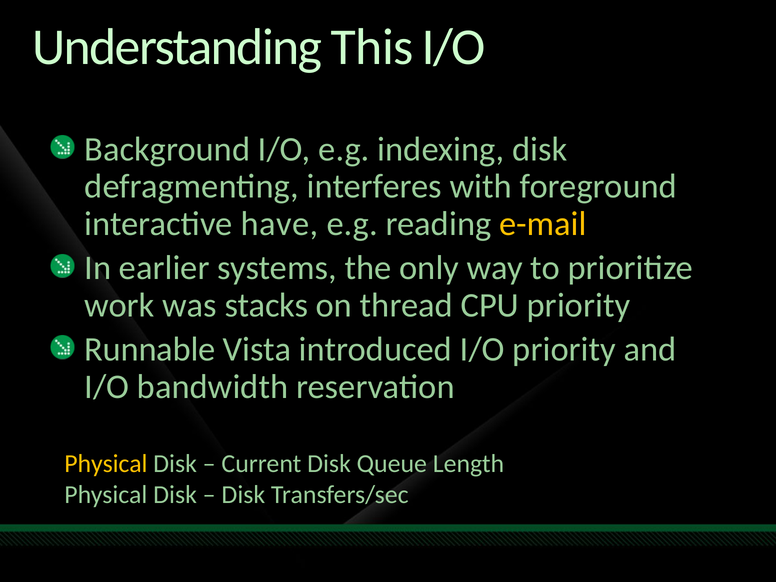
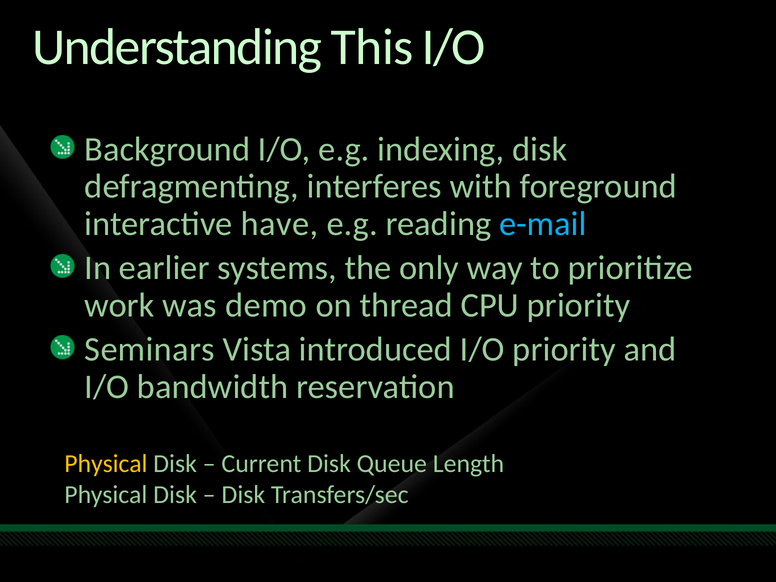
e-mail colour: yellow -> light blue
stacks: stacks -> demo
Runnable: Runnable -> Seminars
